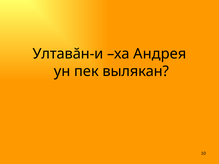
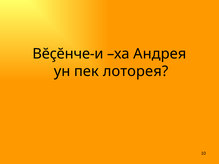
Ултавăн-и: Ултавăн-и -> Вĕçĕнче-и
вылякан: вылякан -> лоторея
